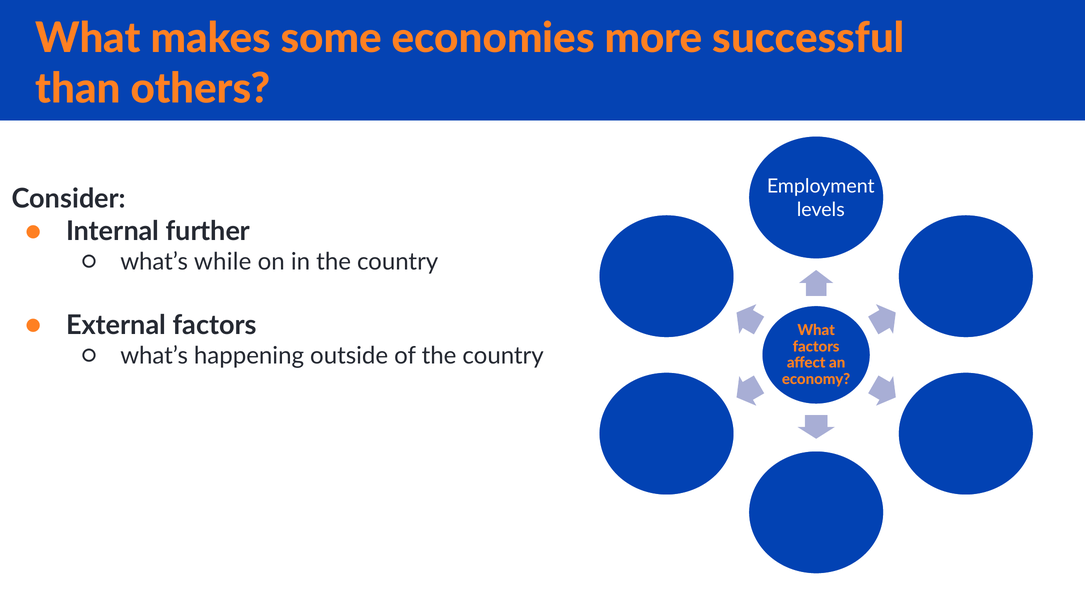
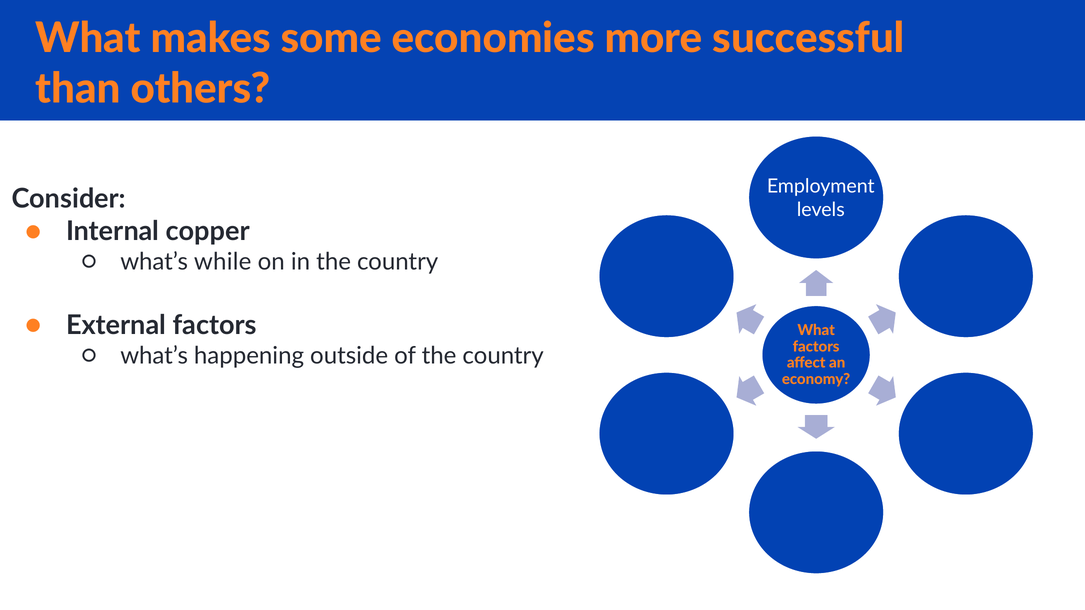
further: further -> copper
